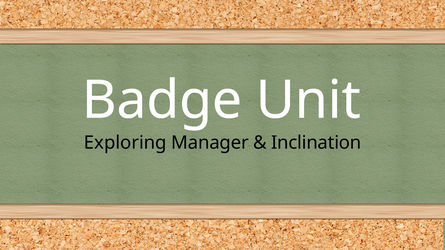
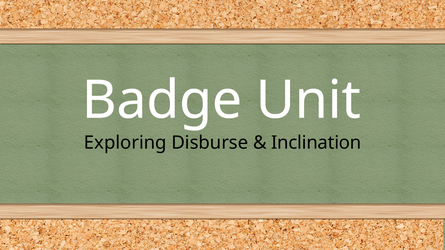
Manager: Manager -> Disburse
